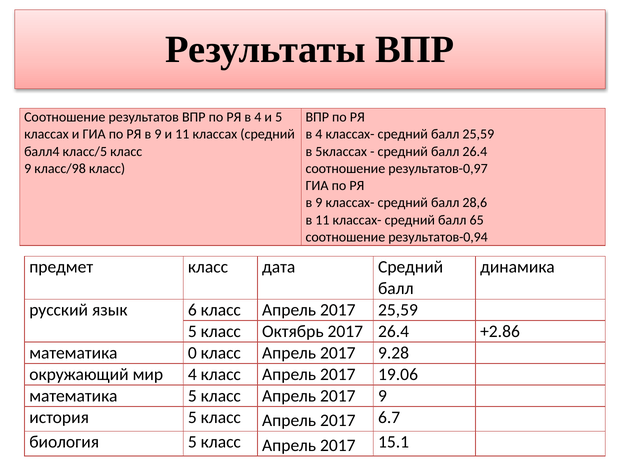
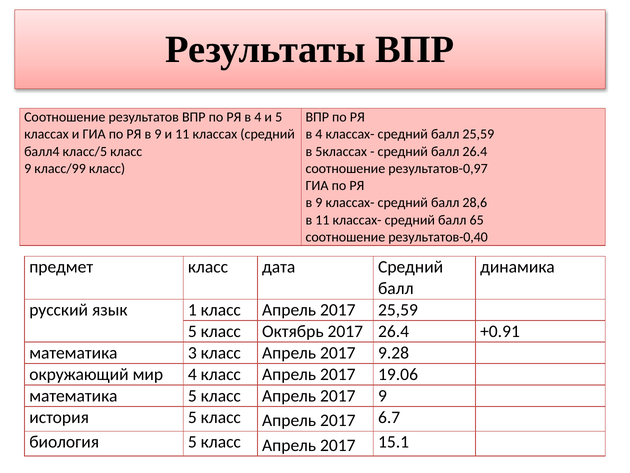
класс/98: класс/98 -> класс/99
результатов-0,94: результатов-0,94 -> результатов-0,40
6: 6 -> 1
+2.86: +2.86 -> +0.91
0: 0 -> 3
